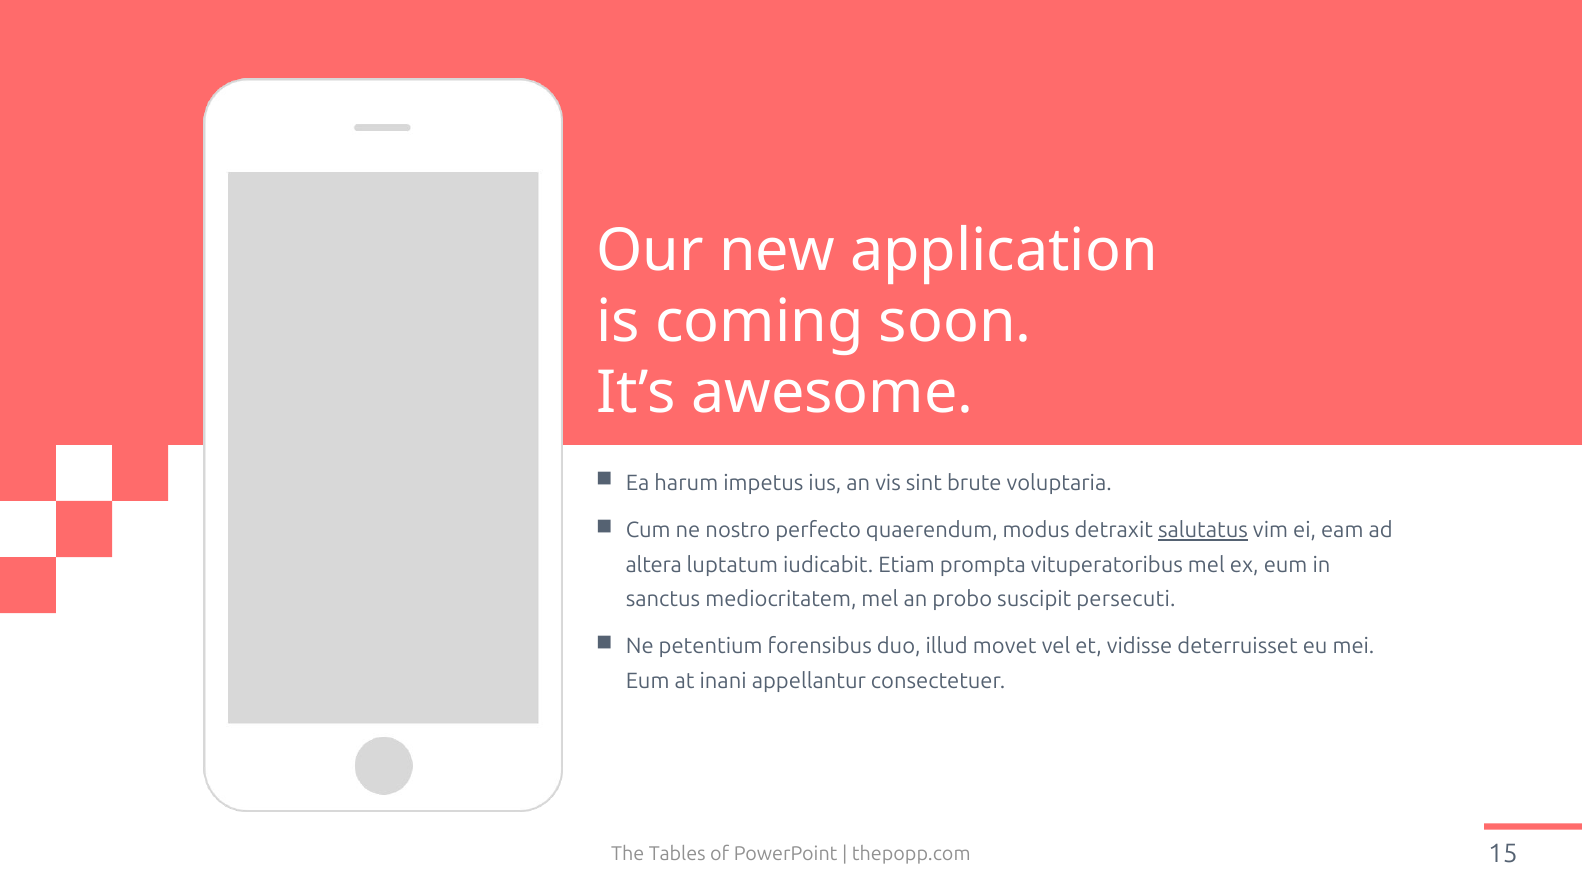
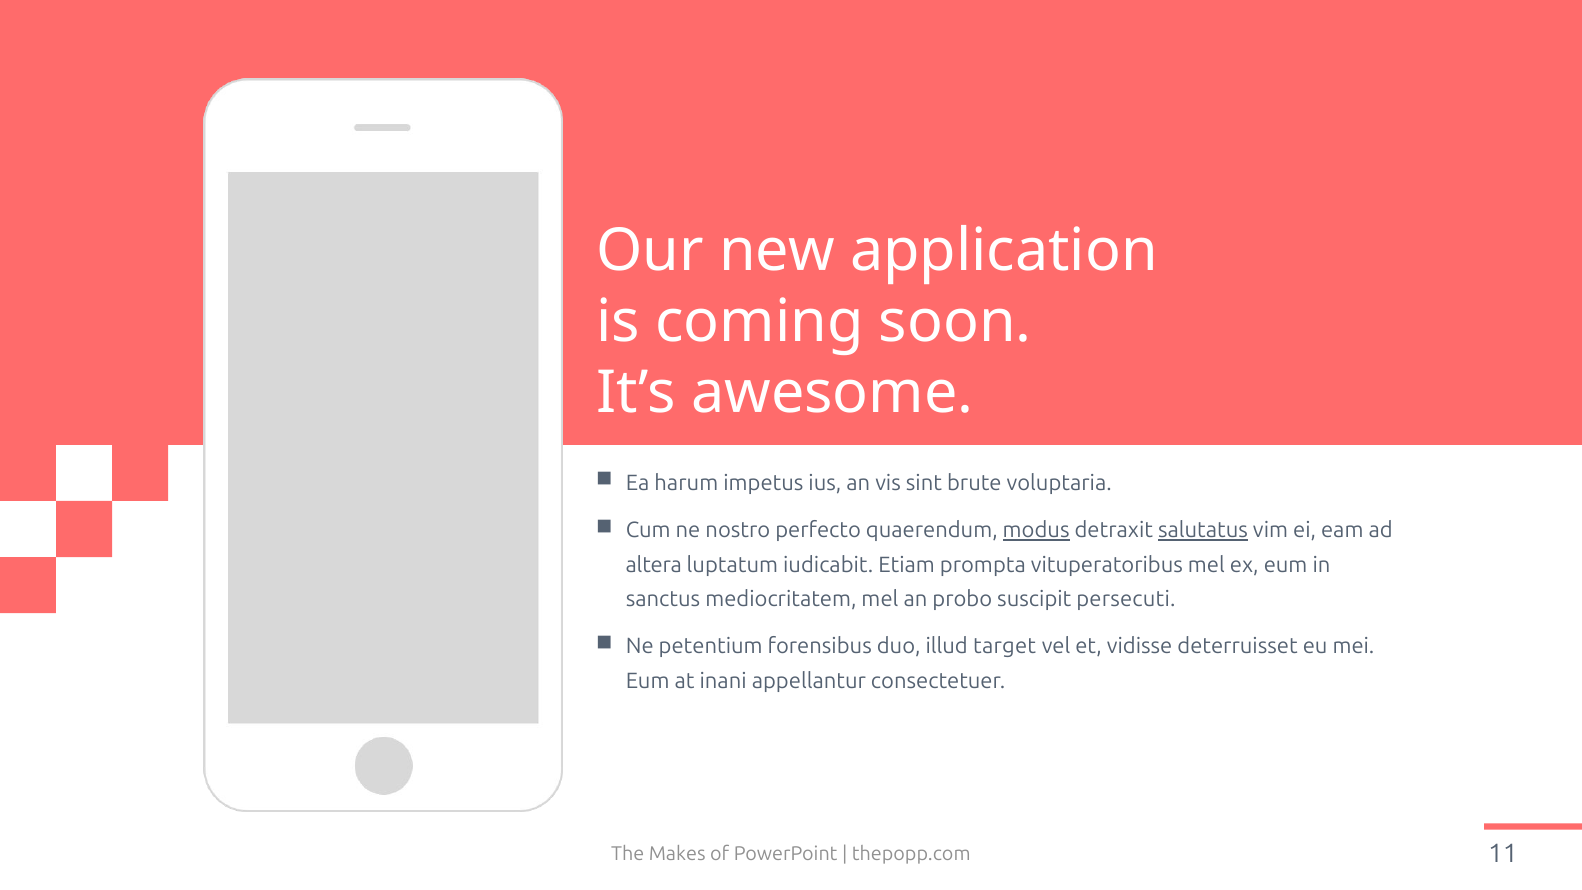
modus underline: none -> present
movet: movet -> target
Tables: Tables -> Makes
15: 15 -> 11
